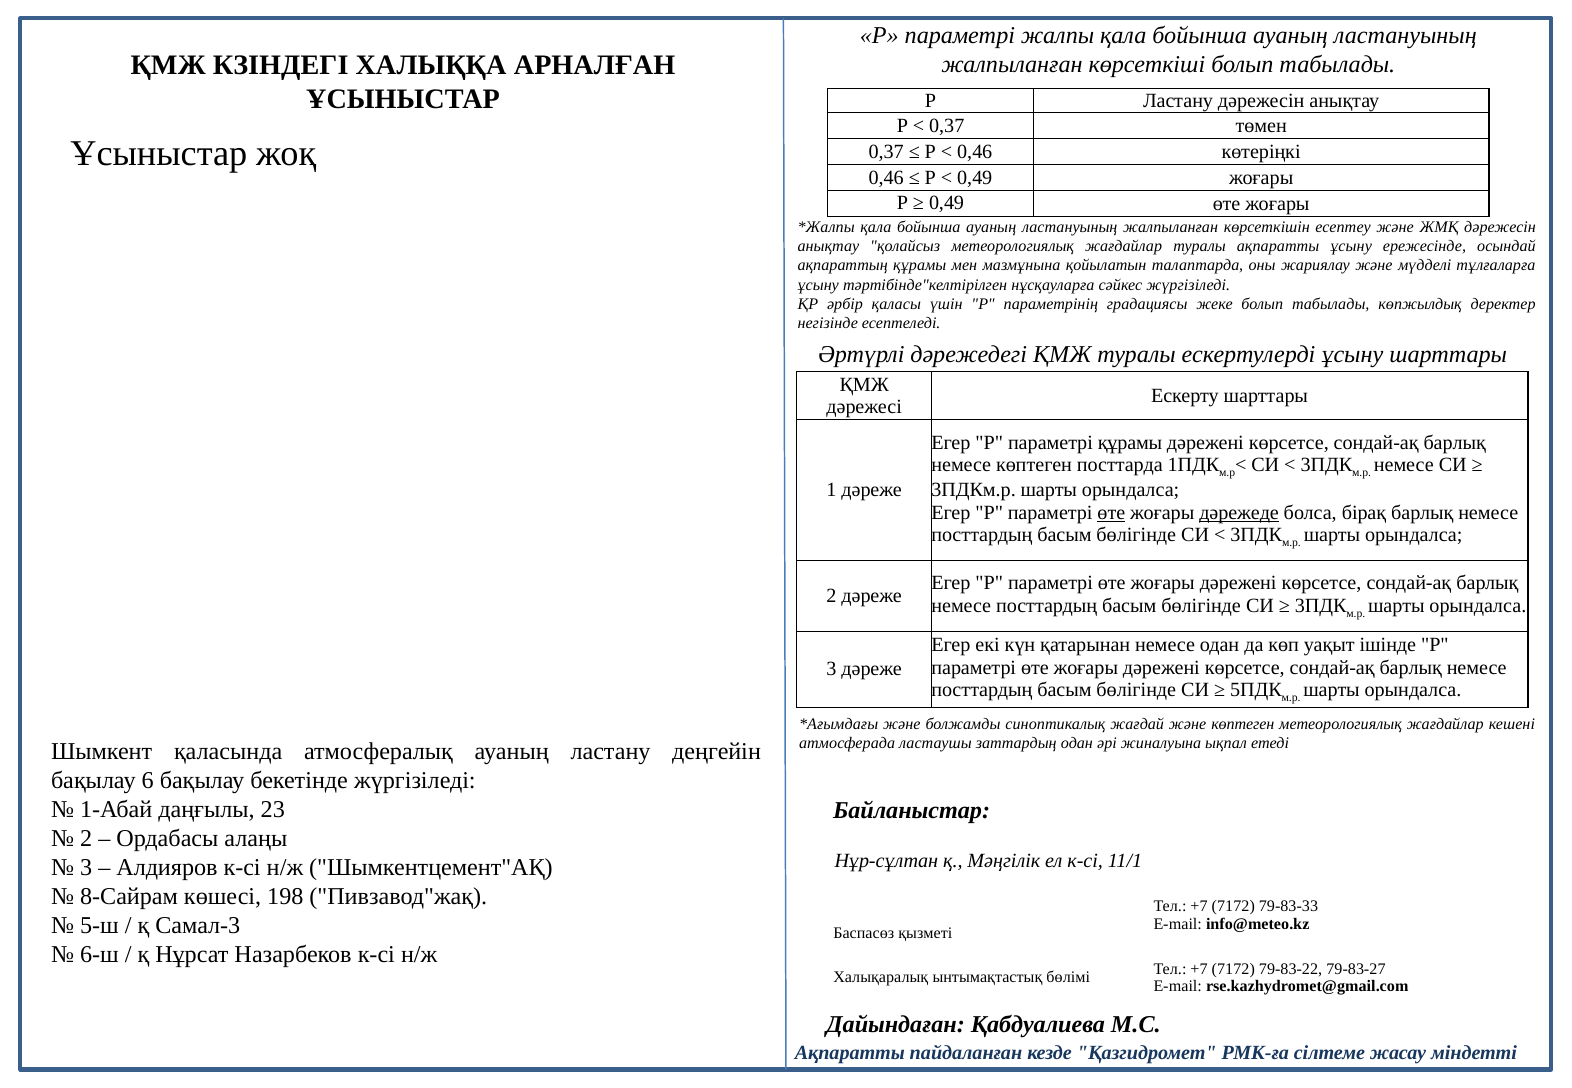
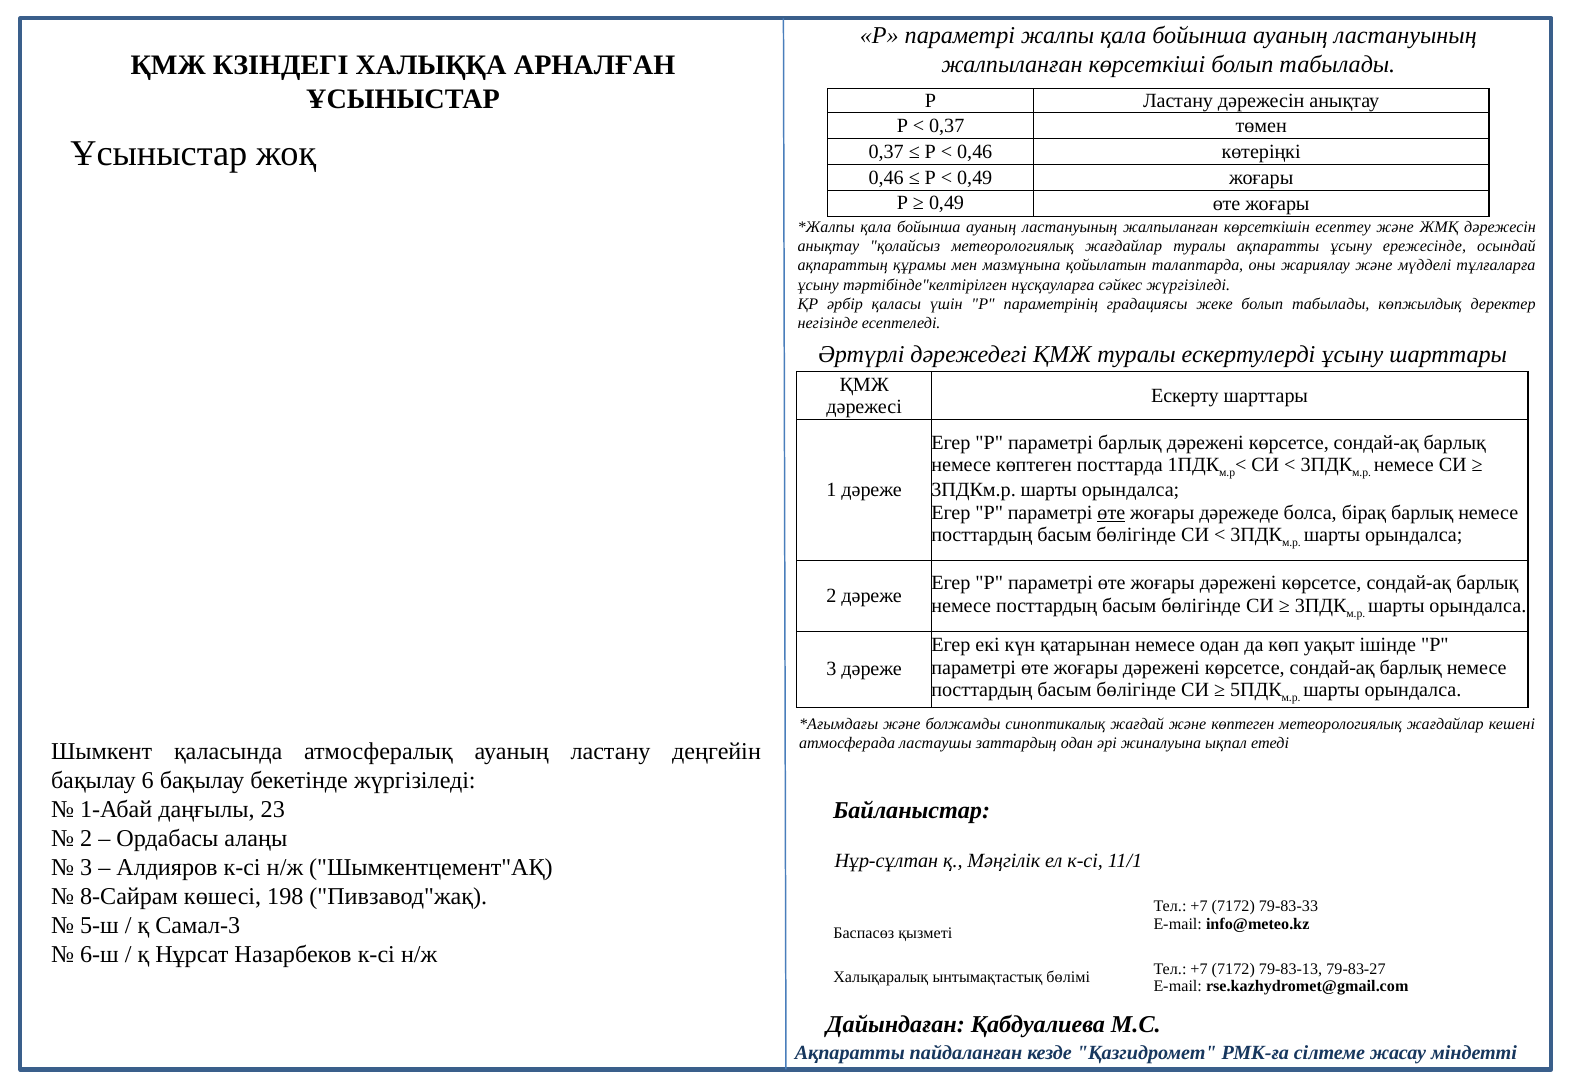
параметрі құрамы: құрамы -> барлық
дәрежеде underline: present -> none
79-83-22: 79-83-22 -> 79-83-13
